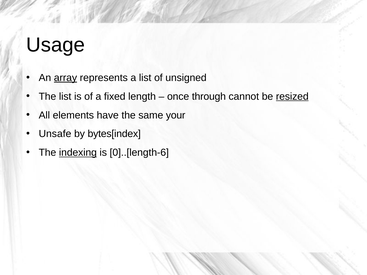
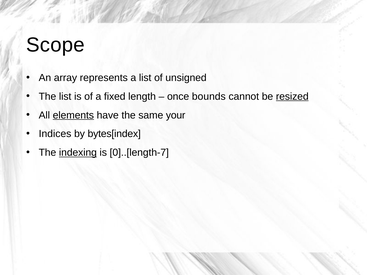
Usage: Usage -> Scope
array underline: present -> none
through: through -> bounds
elements underline: none -> present
Unsafe: Unsafe -> Indices
0]..[length-6: 0]..[length-6 -> 0]..[length-7
